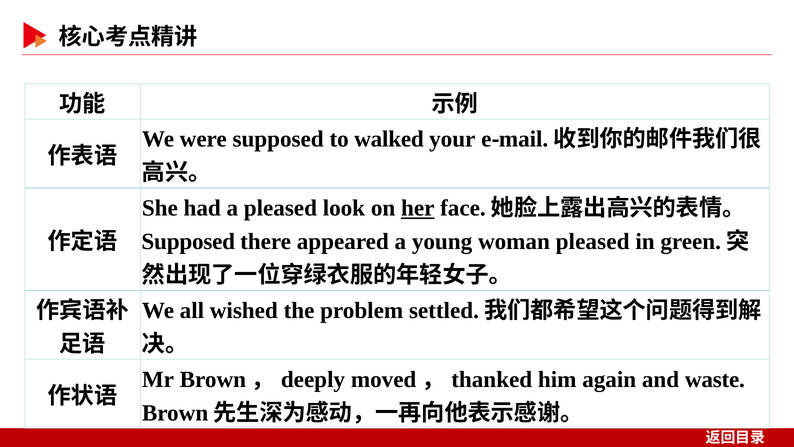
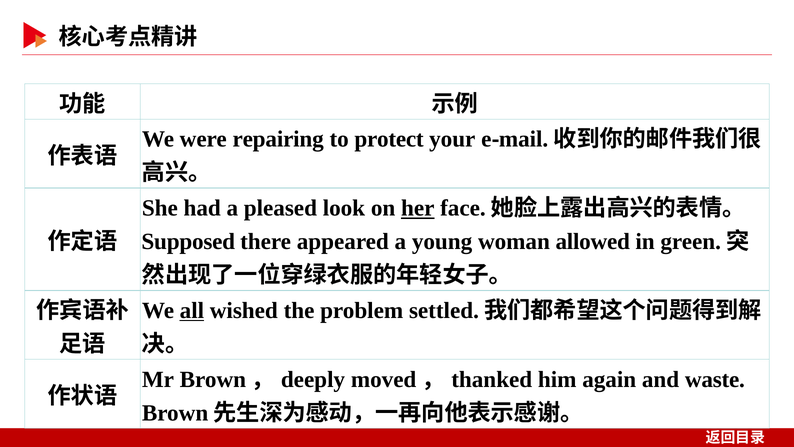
were supposed: supposed -> repairing
walked: walked -> protect
woman pleased: pleased -> allowed
all underline: none -> present
